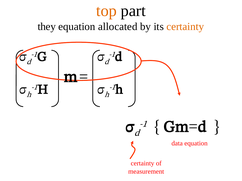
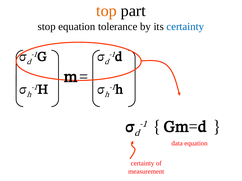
they: they -> stop
allocated: allocated -> tolerance
certainty at (185, 27) colour: orange -> blue
